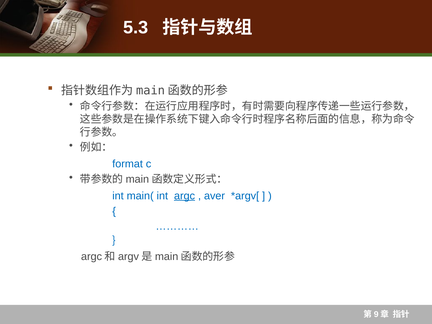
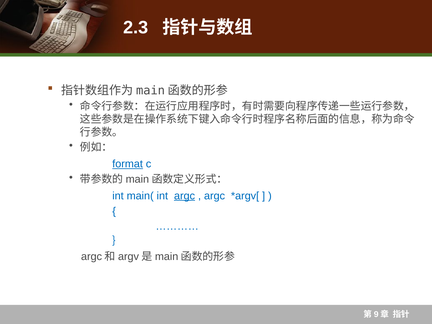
5.3: 5.3 -> 2.3
format underline: none -> present
aver at (215, 196): aver -> argc
